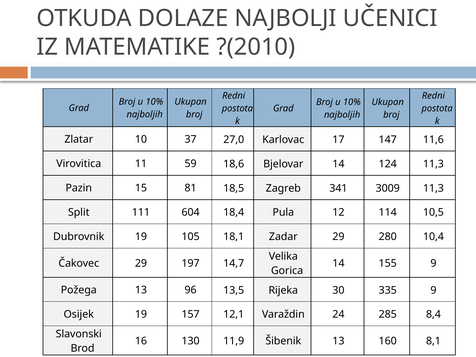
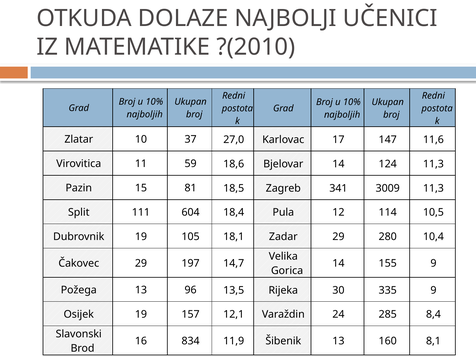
130: 130 -> 834
